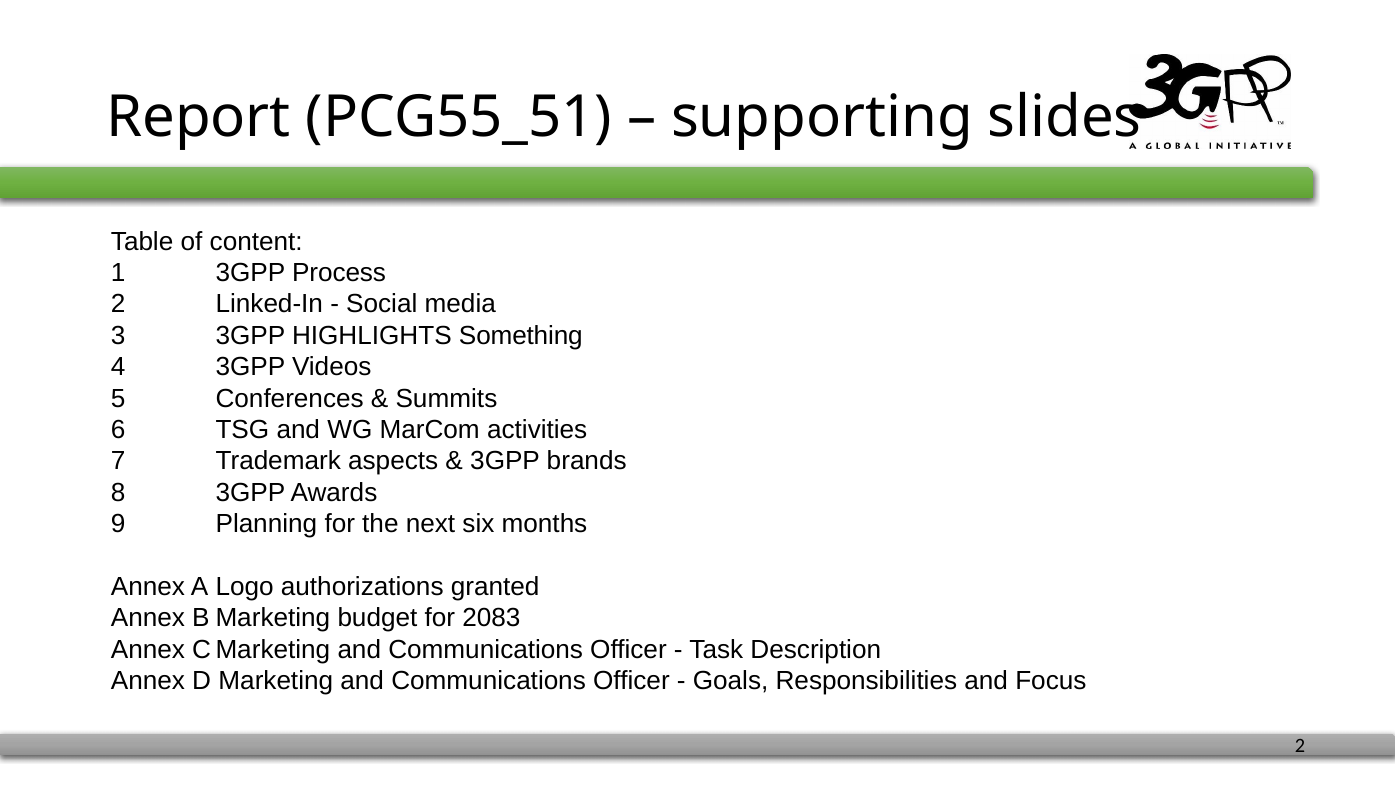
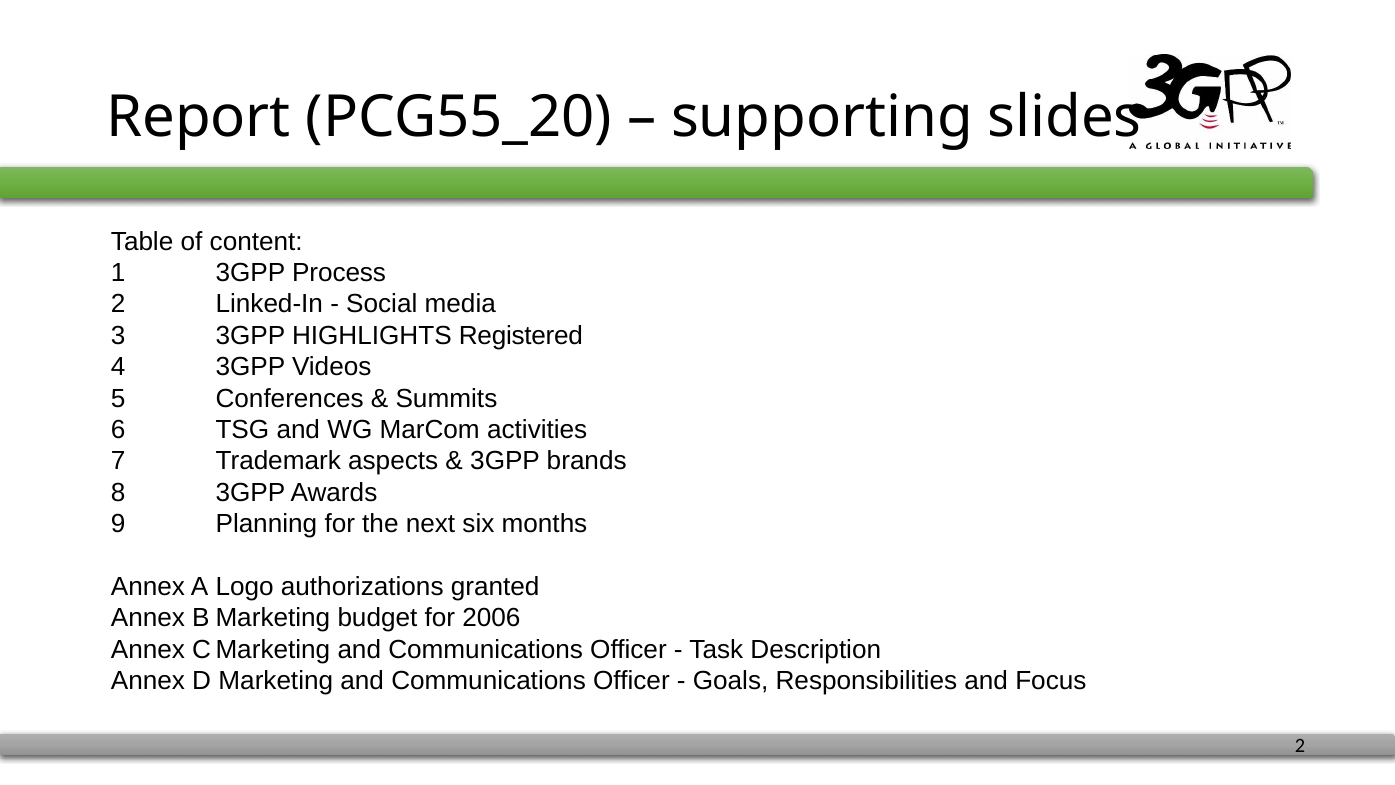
PCG55_51: PCG55_51 -> PCG55_20
Something: Something -> Registered
2083: 2083 -> 2006
